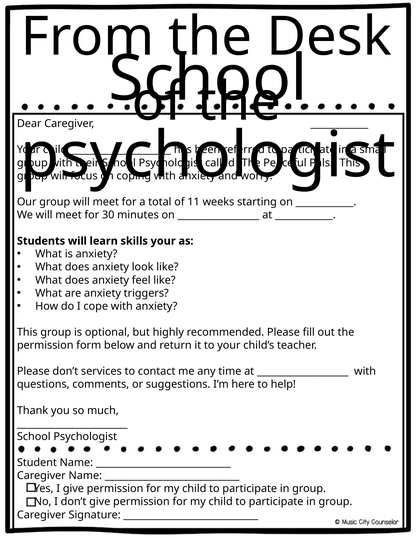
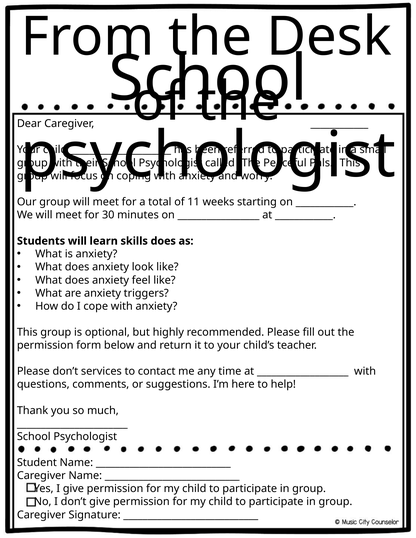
skills your: your -> does
